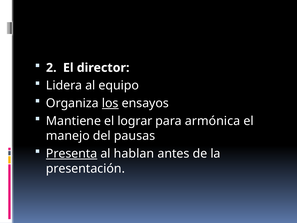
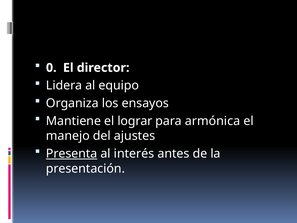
2: 2 -> 0
los underline: present -> none
pausas: pausas -> ajustes
hablan: hablan -> interés
